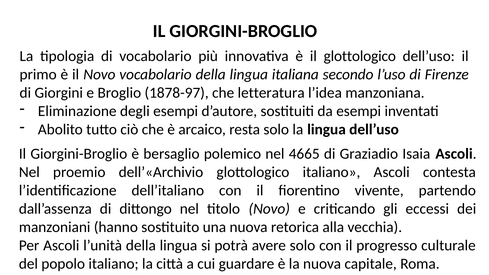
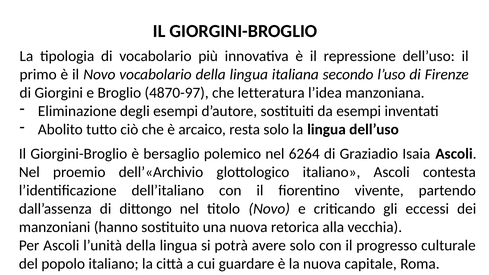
il glottologico: glottologico -> repressione
1878-97: 1878-97 -> 4870-97
4665: 4665 -> 6264
